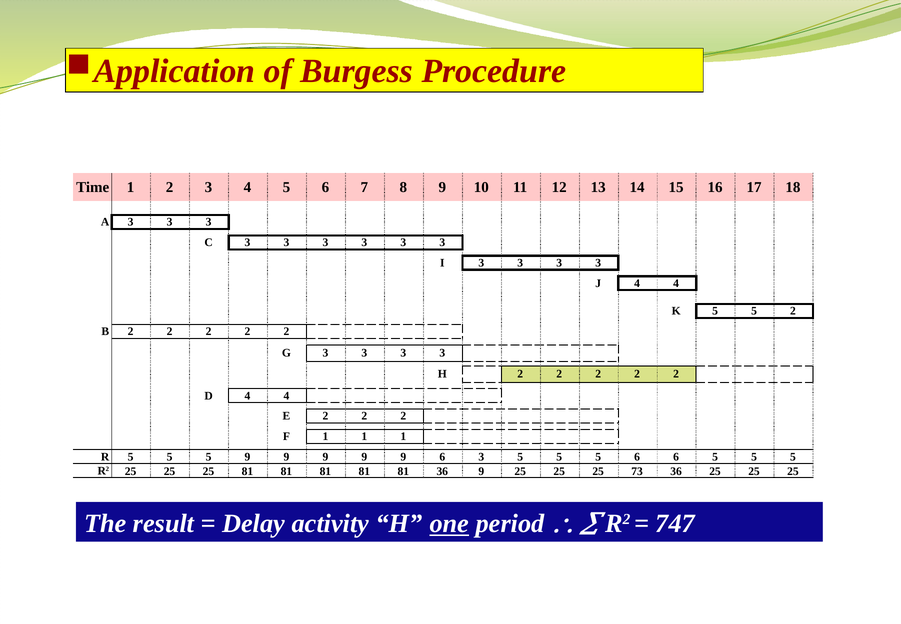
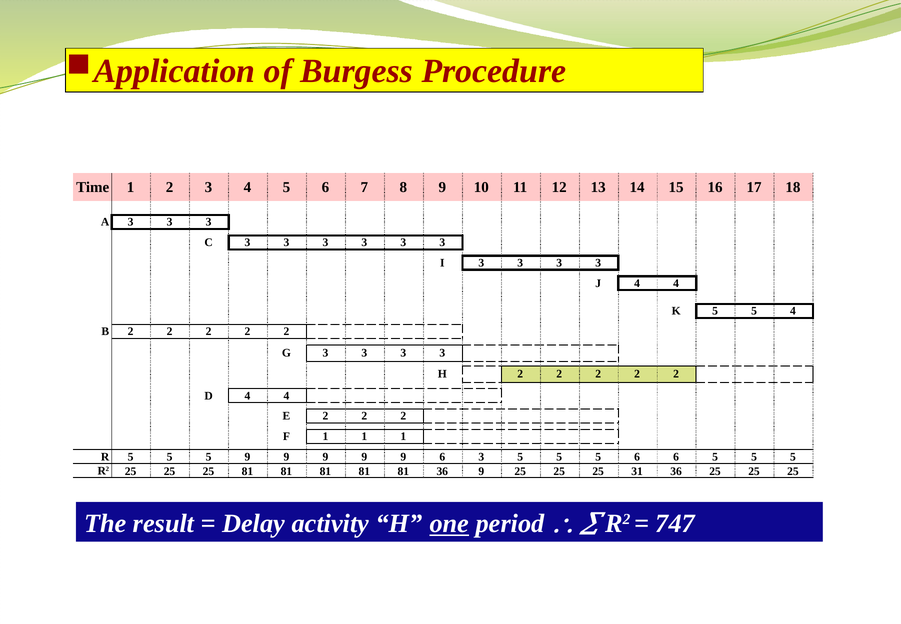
5 2: 2 -> 4
73: 73 -> 31
